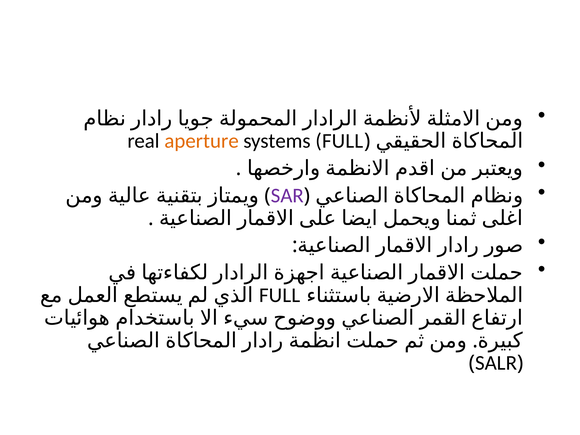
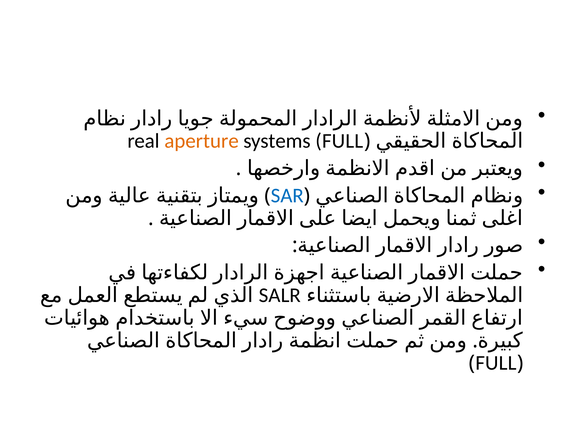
SAR colour: purple -> blue
FULL at (280, 295): FULL -> SALR
SALR at (496, 363): SALR -> FULL
